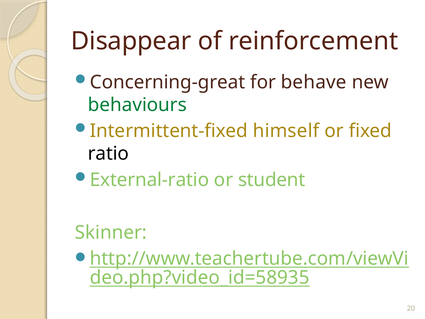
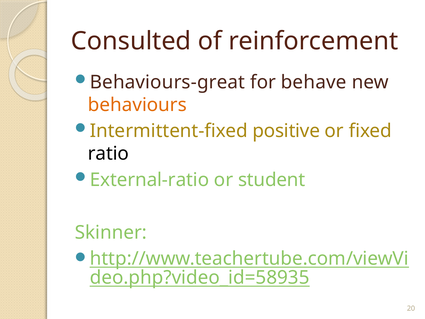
Disappear: Disappear -> Consulted
Concerning-great: Concerning-great -> Behaviours-great
behaviours colour: green -> orange
himself: himself -> positive
